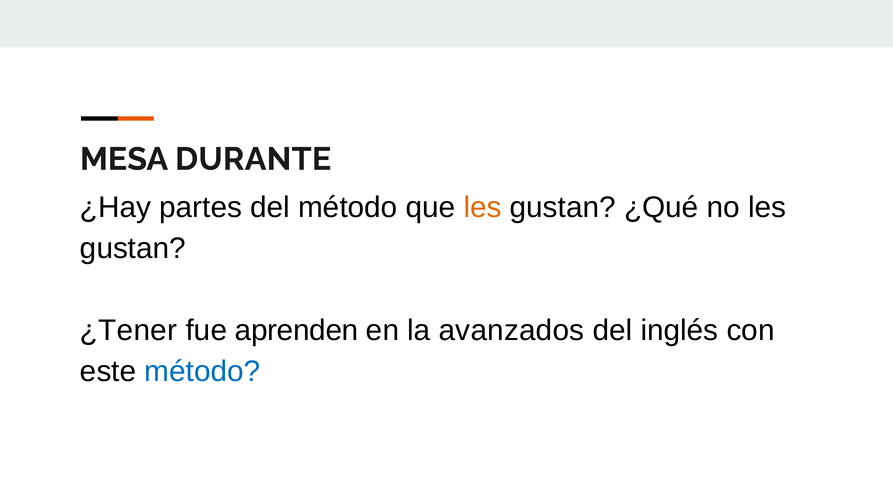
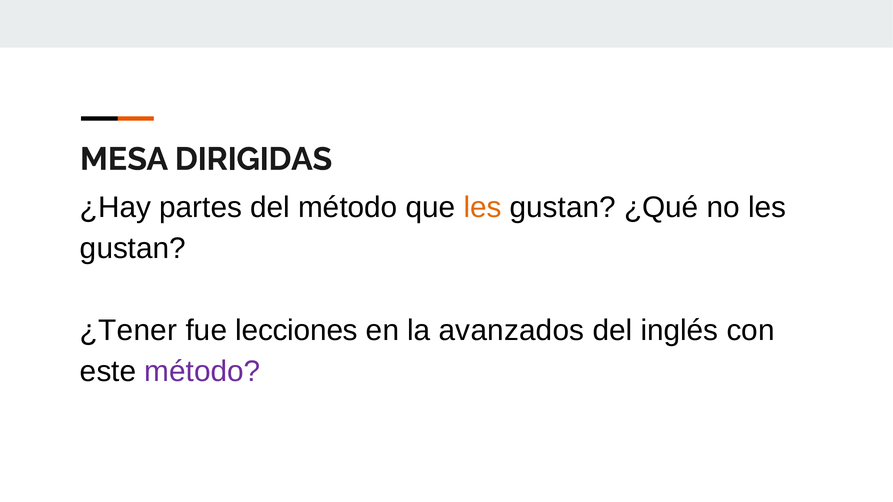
DURANTE: DURANTE -> DIRIGIDAS
aprenden: aprenden -> lecciones
método at (202, 372) colour: blue -> purple
